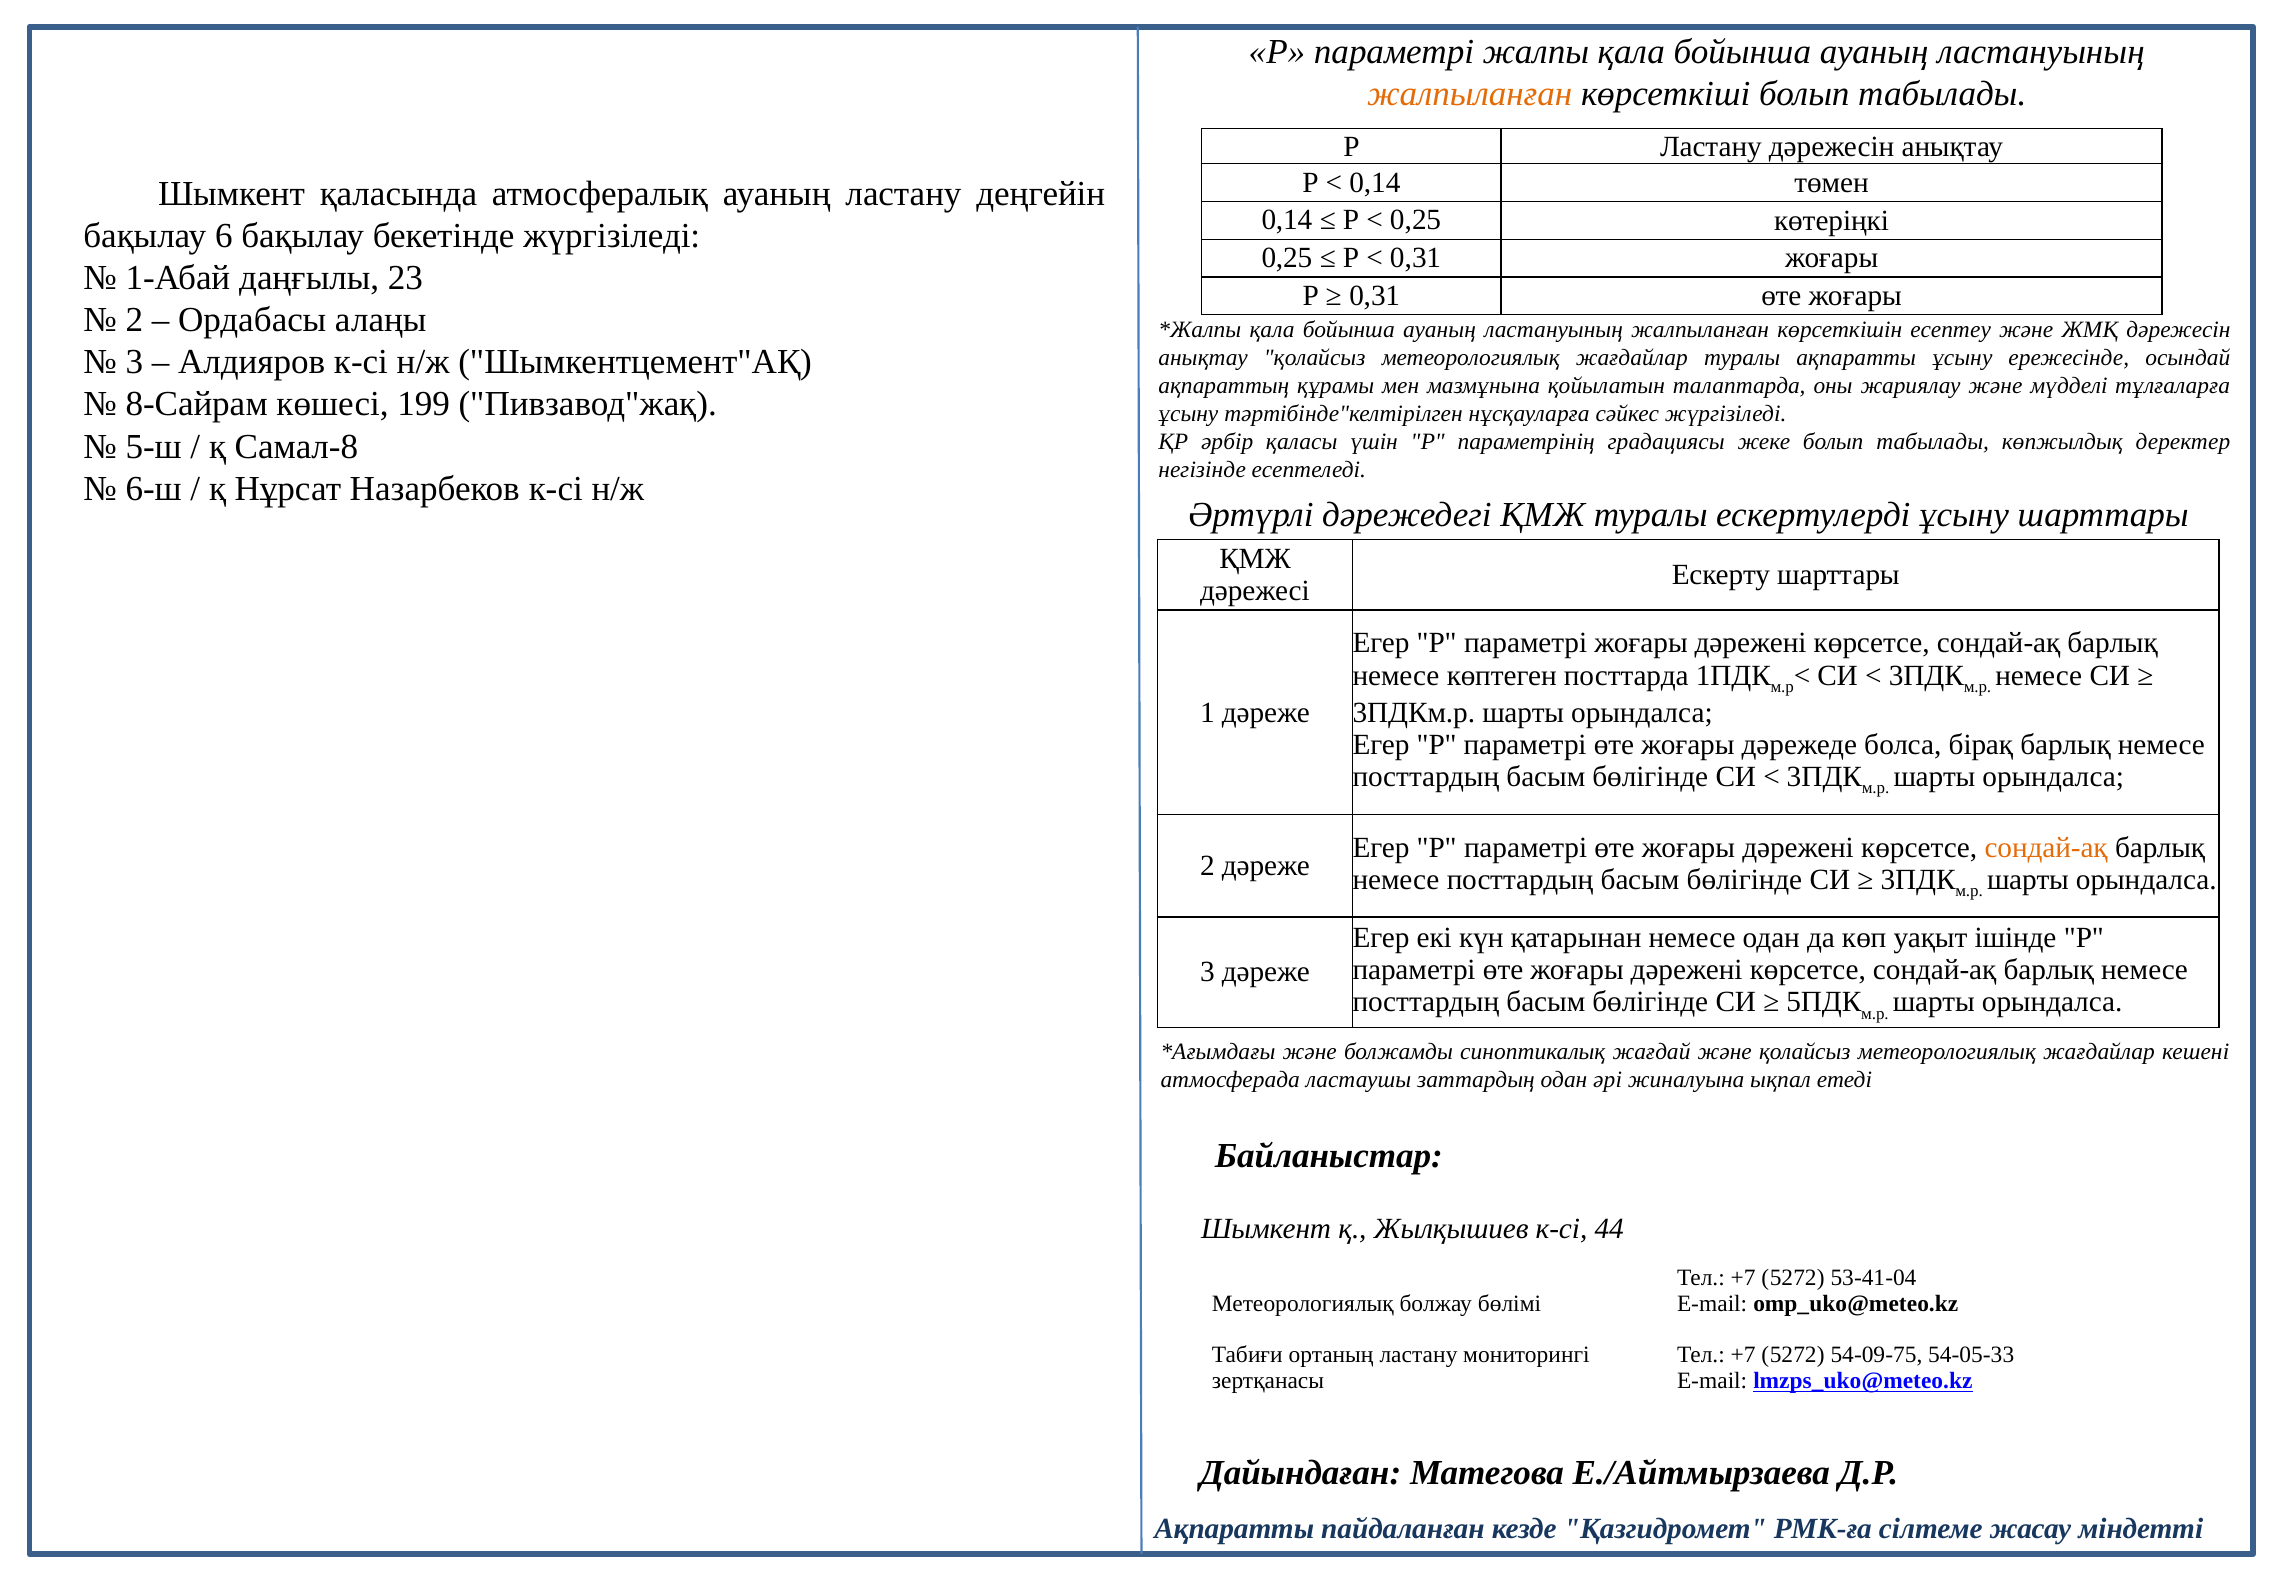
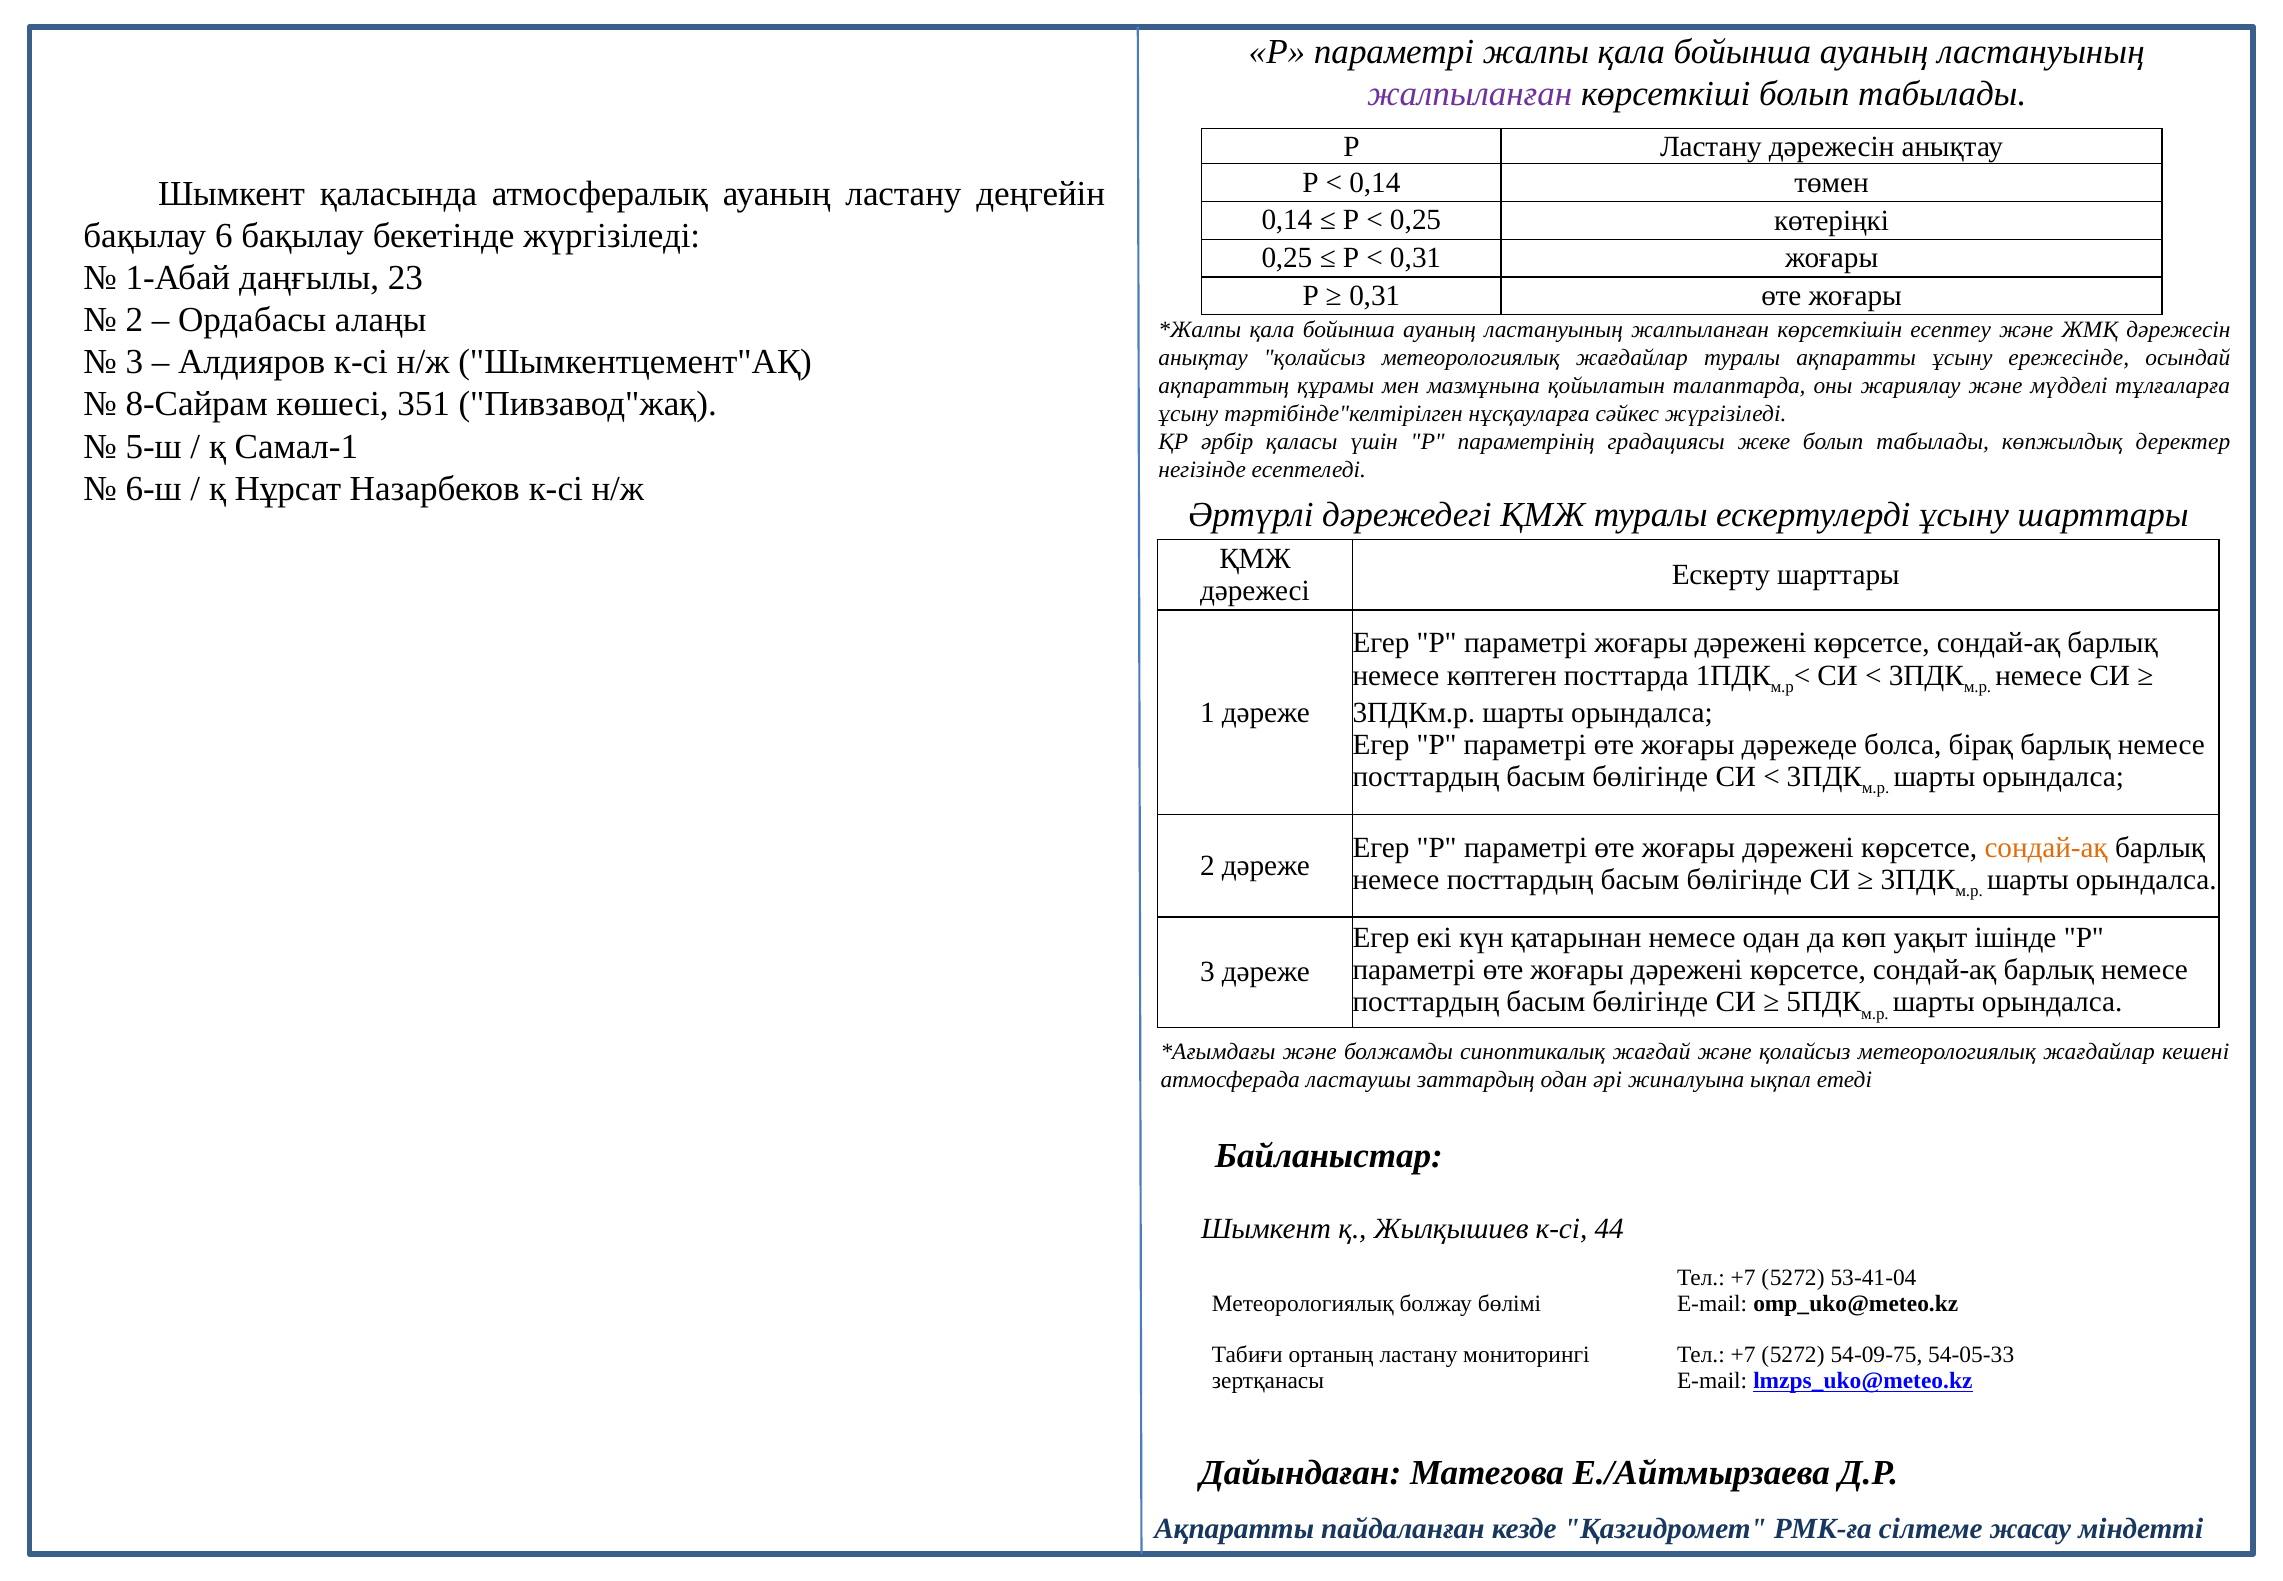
жалпыланған at (1470, 94) colour: orange -> purple
199: 199 -> 351
Самал-8: Самал-8 -> Самал-1
